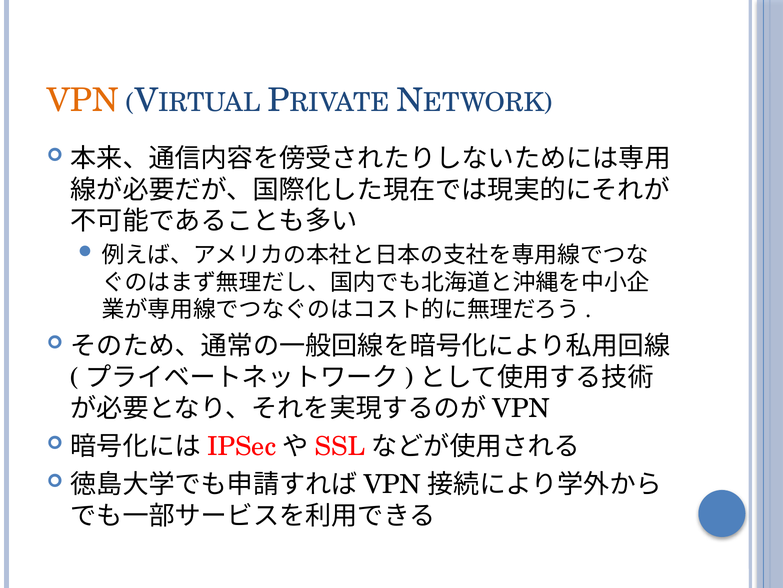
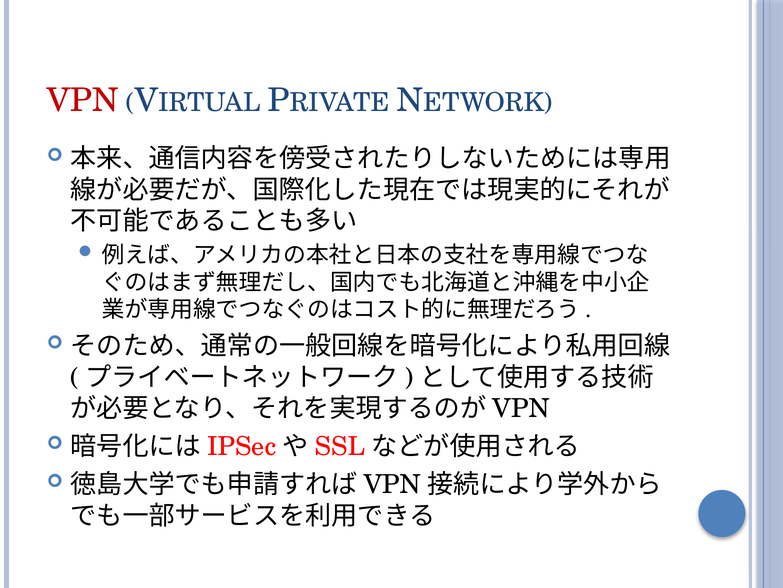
VPN colour: orange -> red
